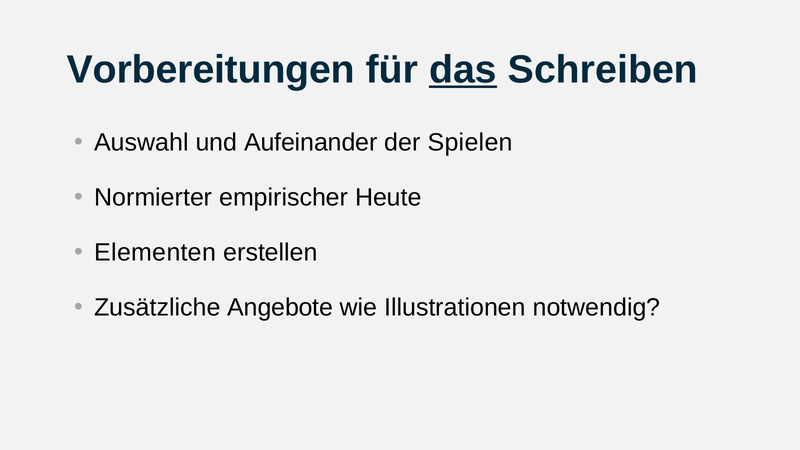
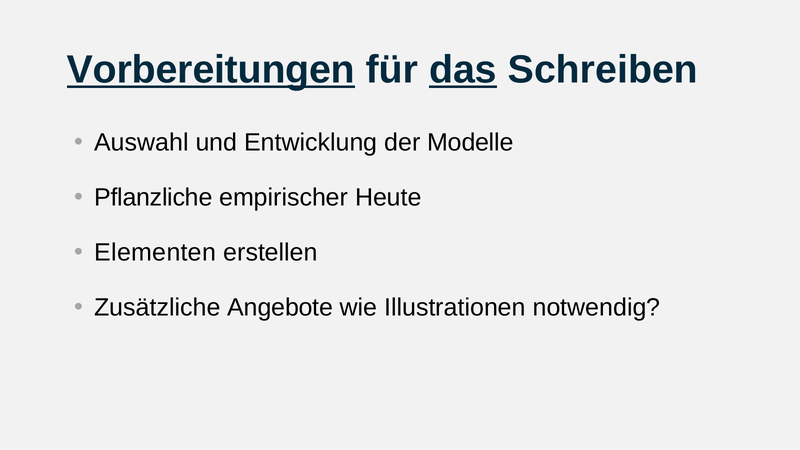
Vorbereitungen underline: none -> present
Aufeinander: Aufeinander -> Entwicklung
Spielen: Spielen -> Modelle
Normierter: Normierter -> Pflanzliche
